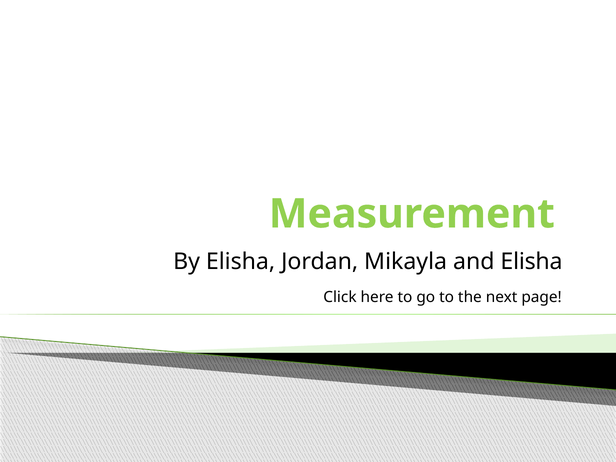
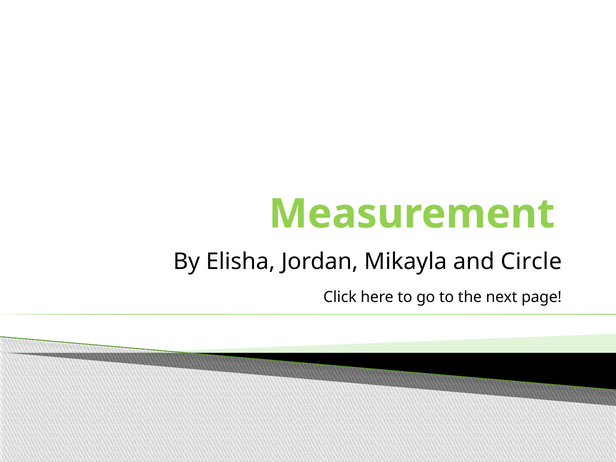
and Elisha: Elisha -> Circle
